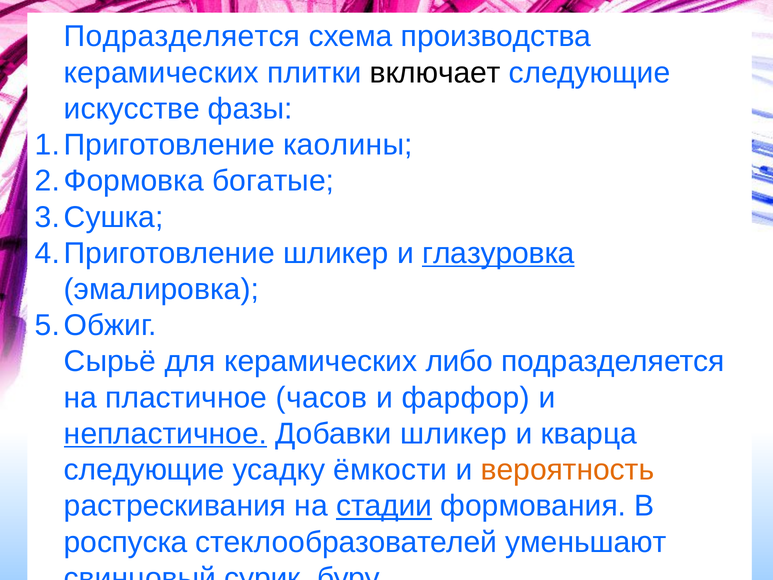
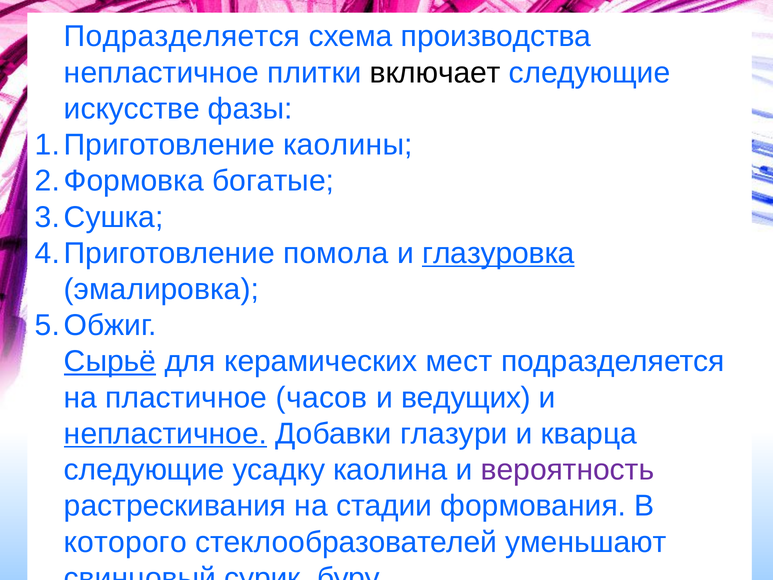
керамических at (161, 73): керамических -> непластичное
шликер at (336, 253): шликер -> помола
Сырьё underline: none -> present
либо: либо -> мест
фарфор: фарфор -> ведущих
Добавки шликер: шликер -> глазури
ёмкости: ёмкости -> каолина
вероятность colour: orange -> purple
стадии underline: present -> none
роспуска: роспуска -> которого
